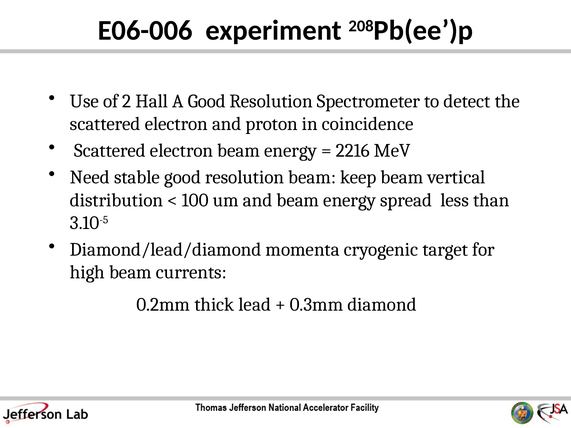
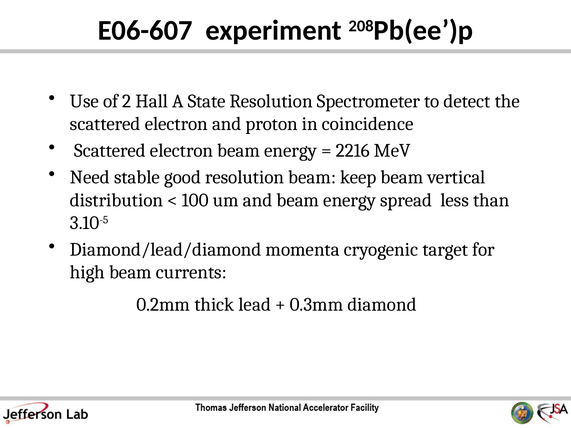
E06-006: E06-006 -> E06-607
A Good: Good -> State
